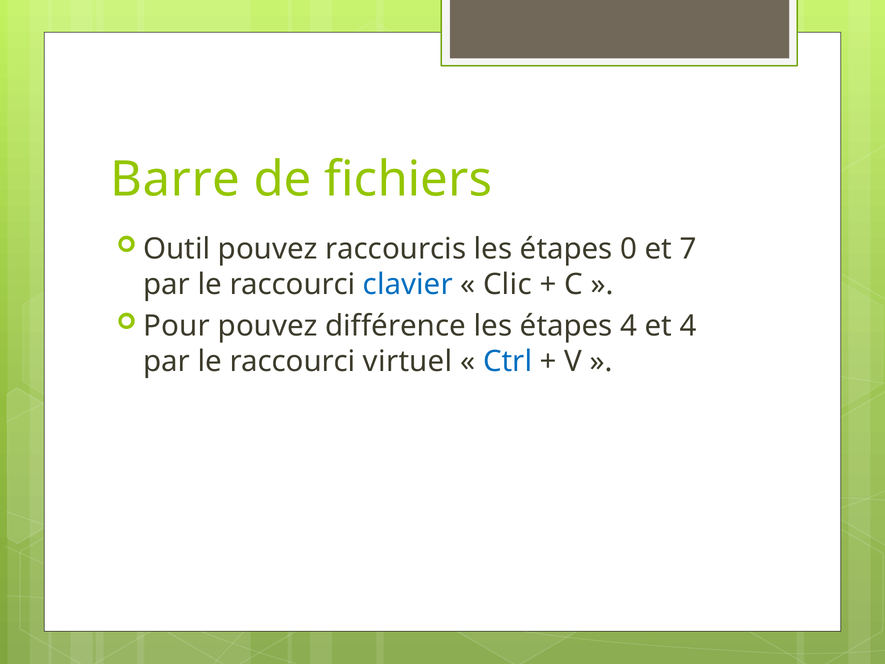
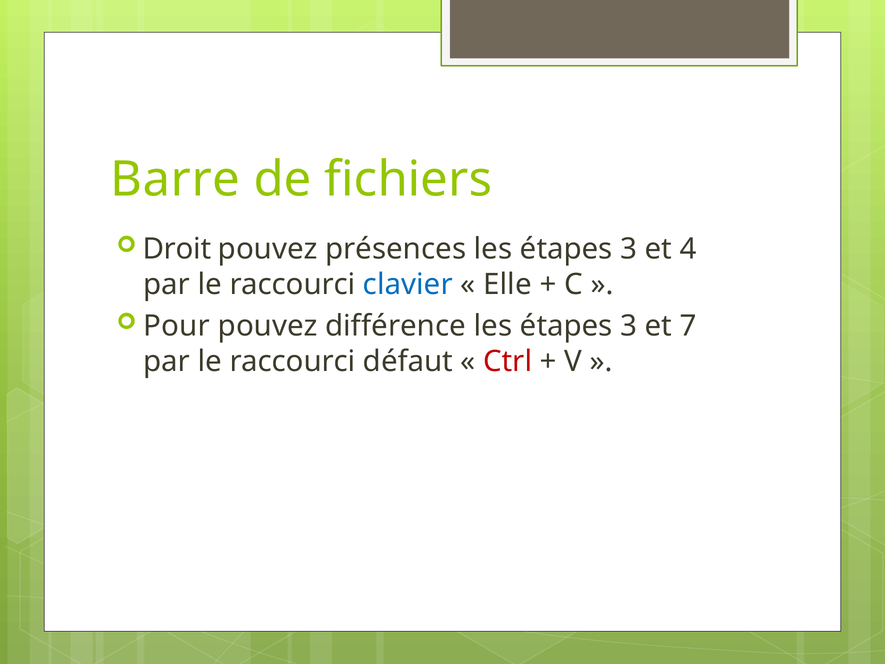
Outil: Outil -> Droit
raccourcis: raccourcis -> présences
0 at (629, 249): 0 -> 3
7: 7 -> 4
Clic: Clic -> Elle
4 at (629, 326): 4 -> 3
et 4: 4 -> 7
virtuel: virtuel -> défaut
Ctrl colour: blue -> red
